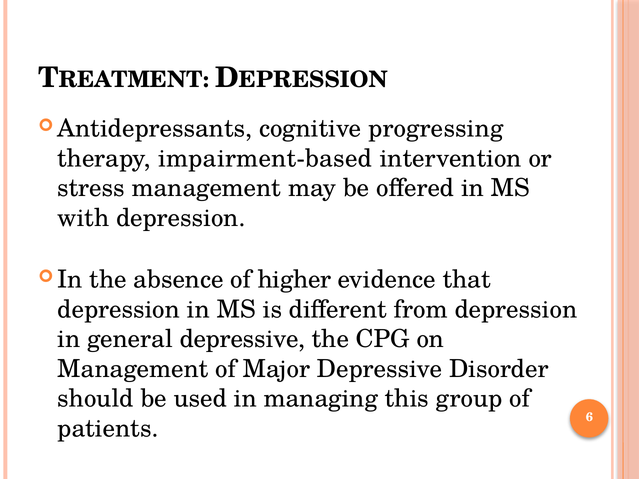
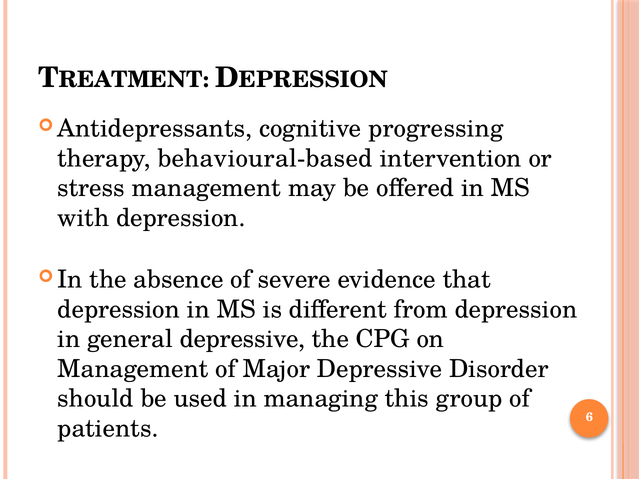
impairment-based: impairment-based -> behavioural-based
higher: higher -> severe
